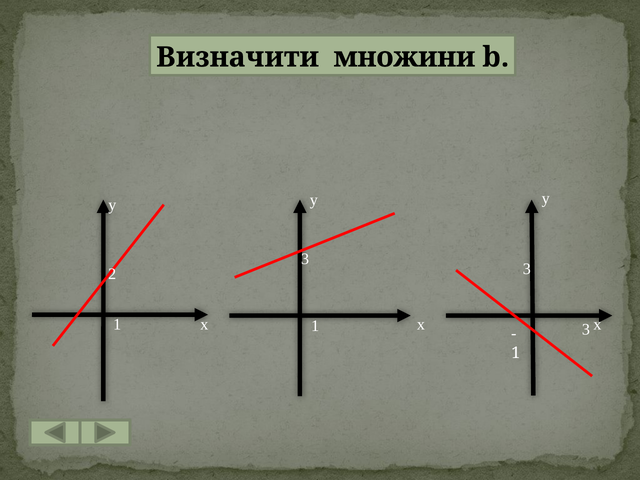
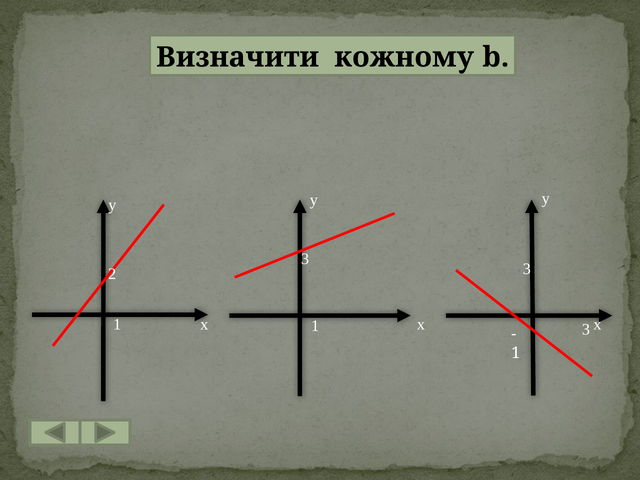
множини: множини -> кожному
